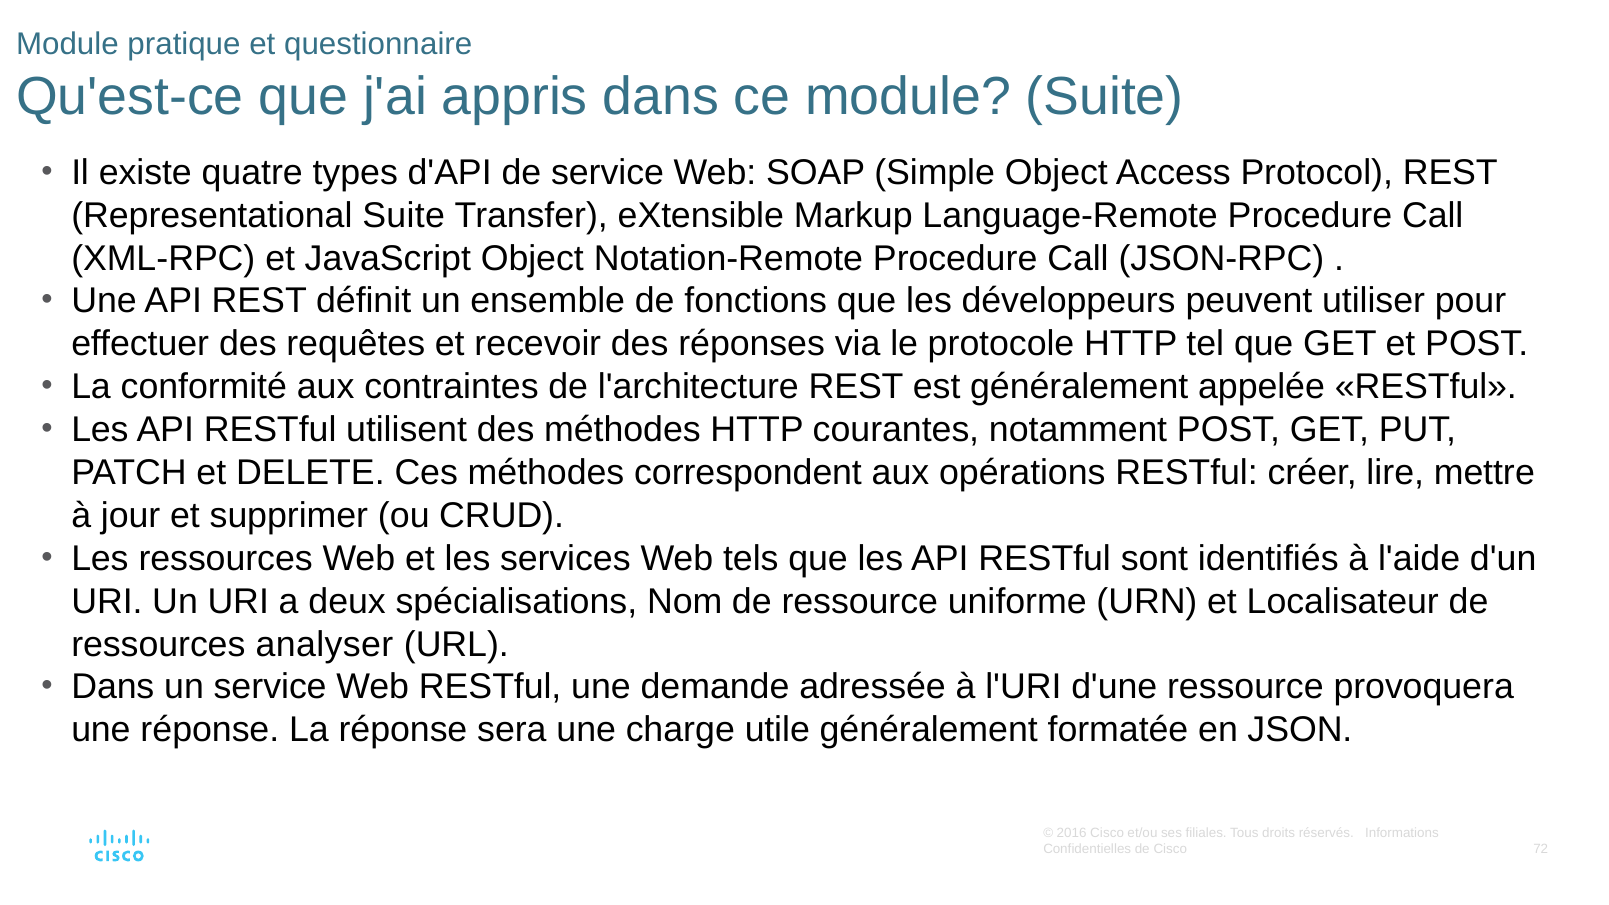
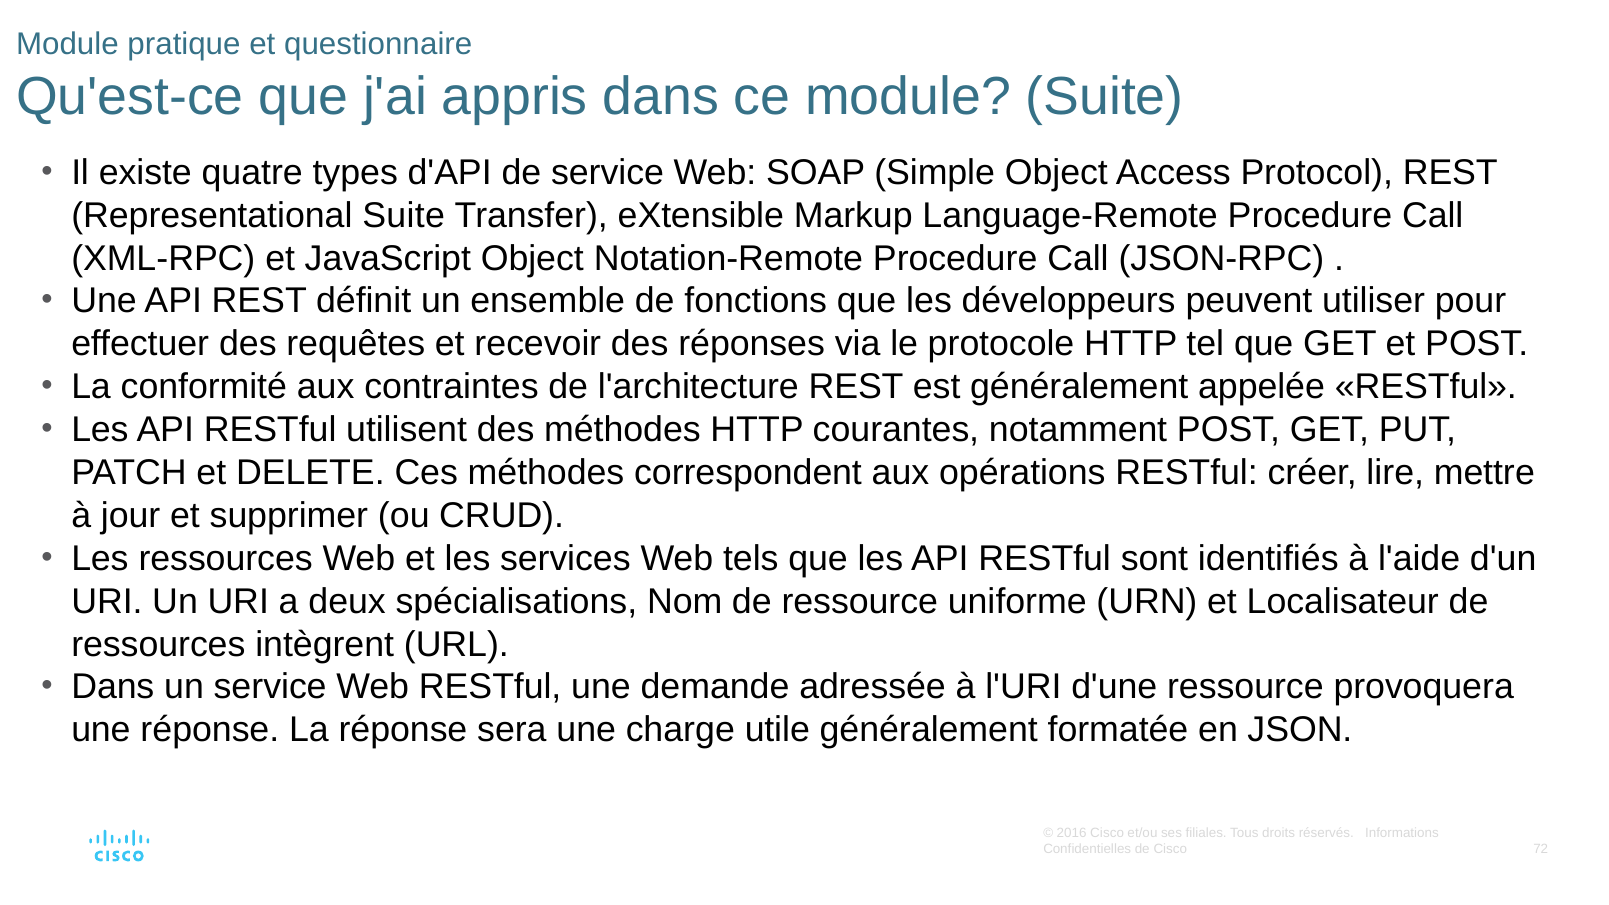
analyser: analyser -> intègrent
